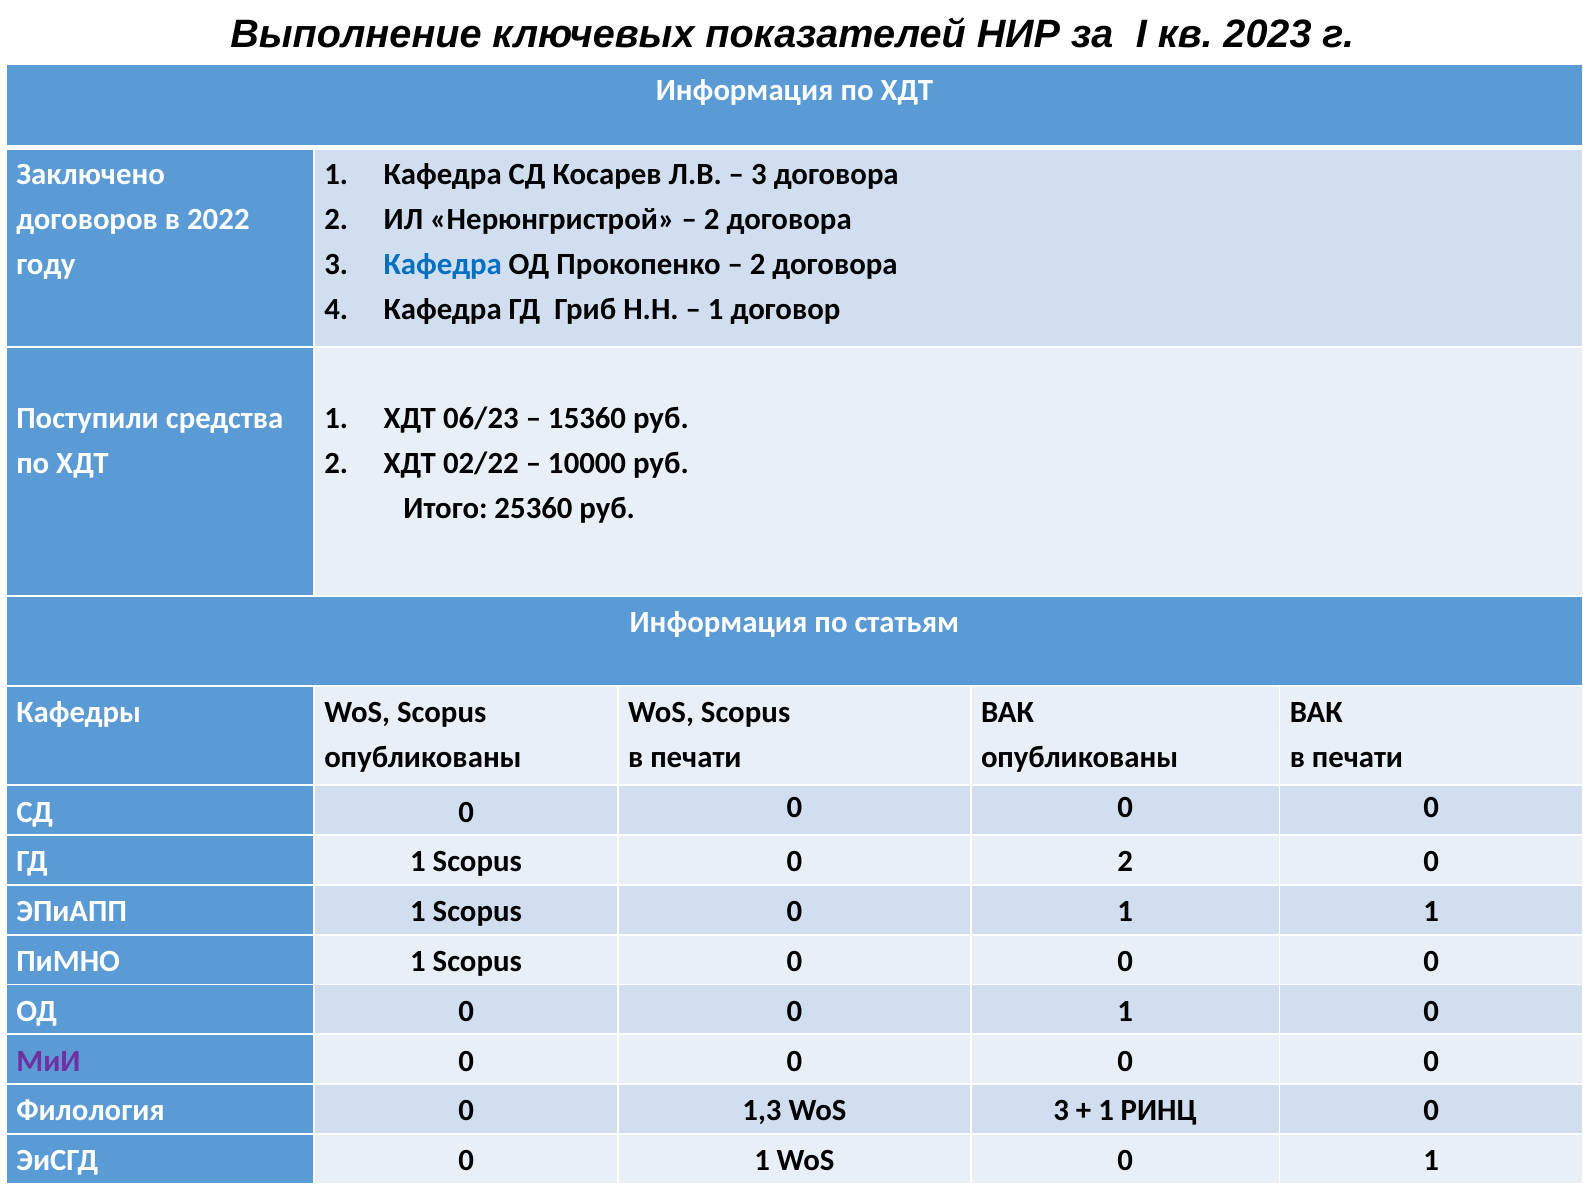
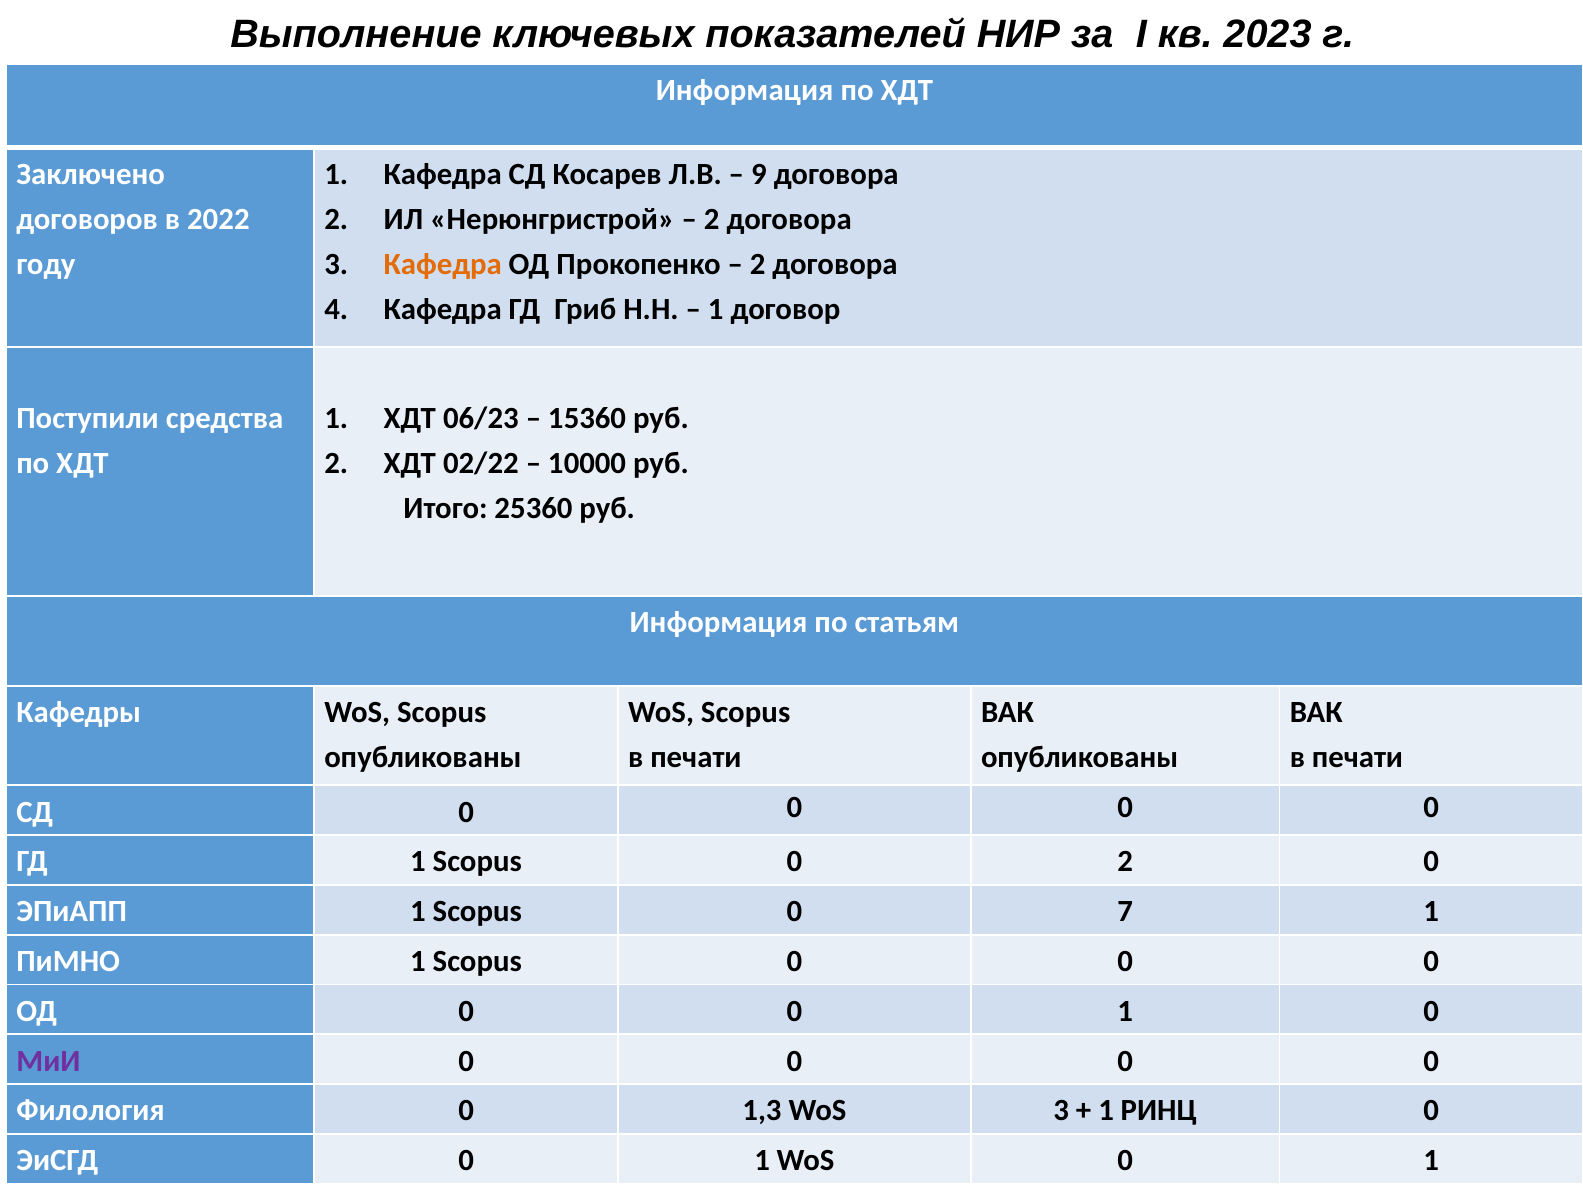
3 at (759, 174): 3 -> 9
Кафедра at (443, 264) colour: blue -> orange
Scopus 0 1: 1 -> 7
